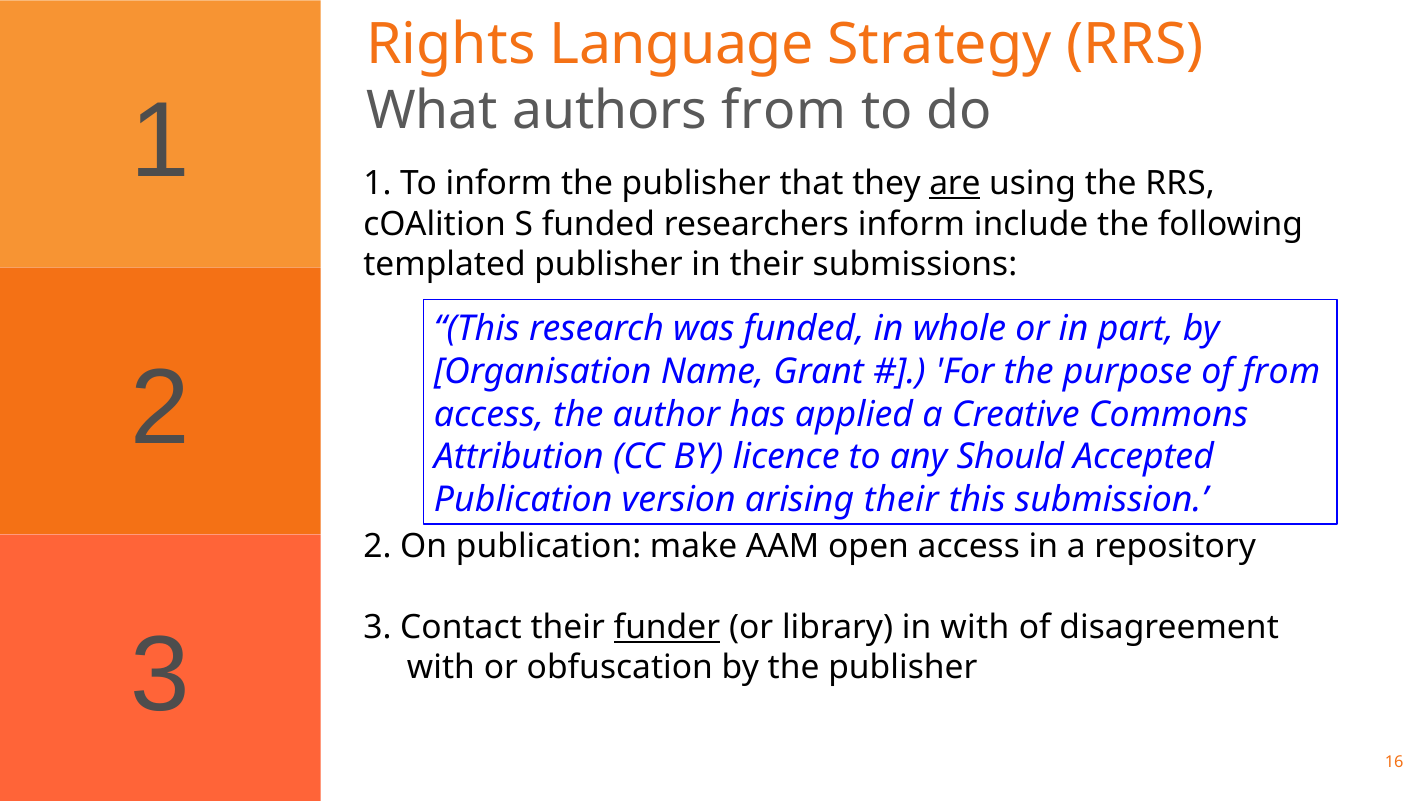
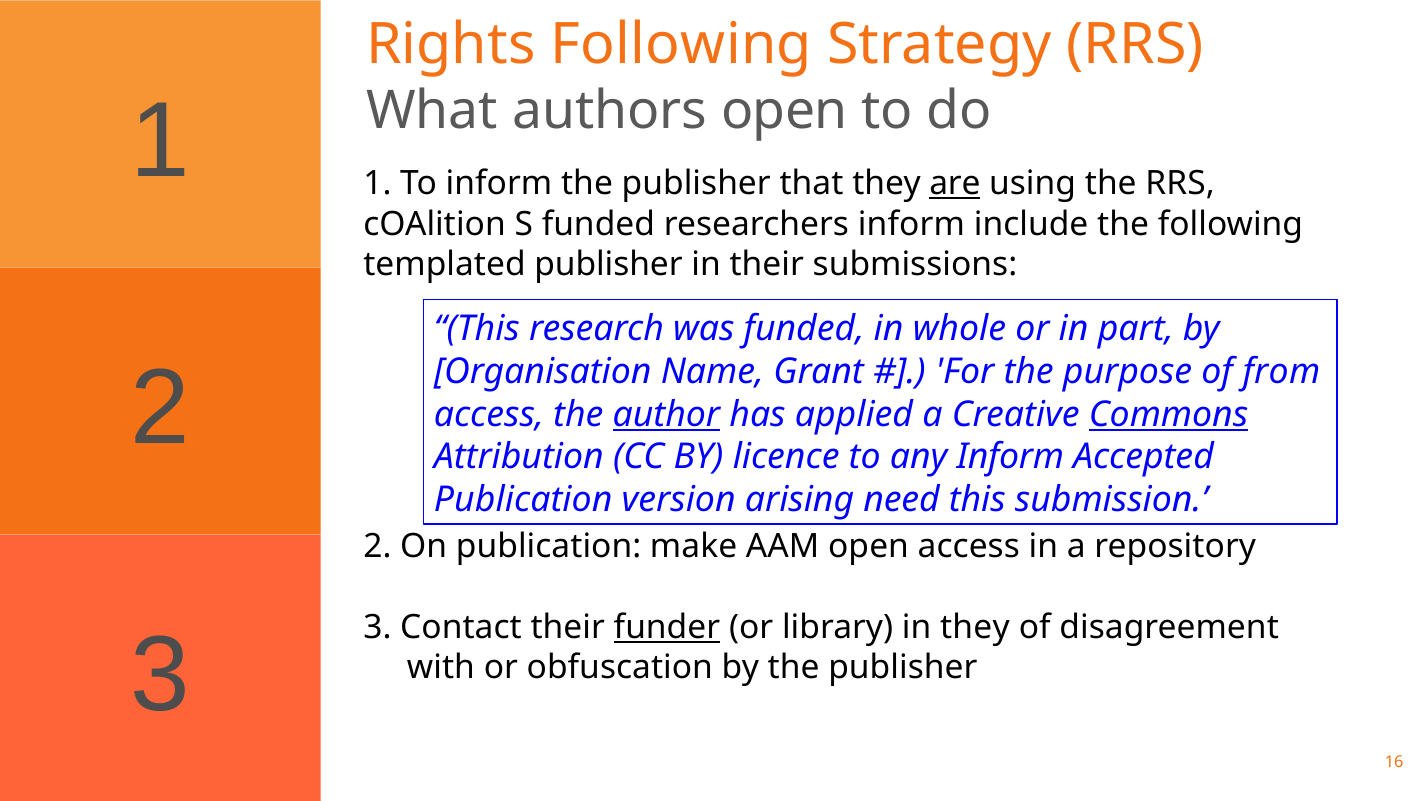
Rights Language: Language -> Following
authors from: from -> open
author underline: none -> present
Commons underline: none -> present
any Should: Should -> Inform
arising their: their -> need
in with: with -> they
